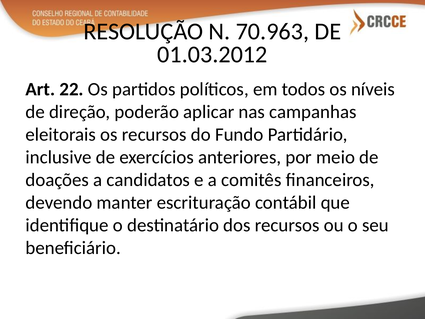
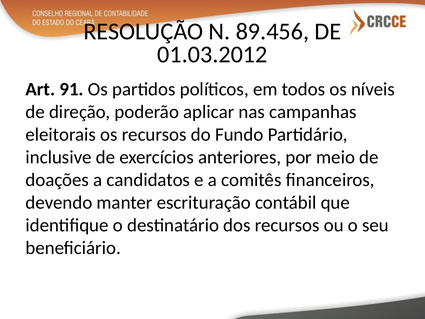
70.963: 70.963 -> 89.456
22: 22 -> 91
